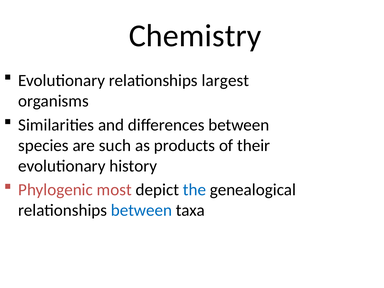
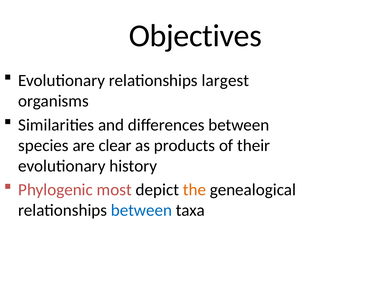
Chemistry: Chemistry -> Objectives
such: such -> clear
the colour: blue -> orange
